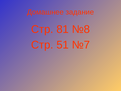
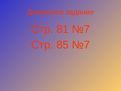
81 №8: №8 -> №7
51: 51 -> 85
